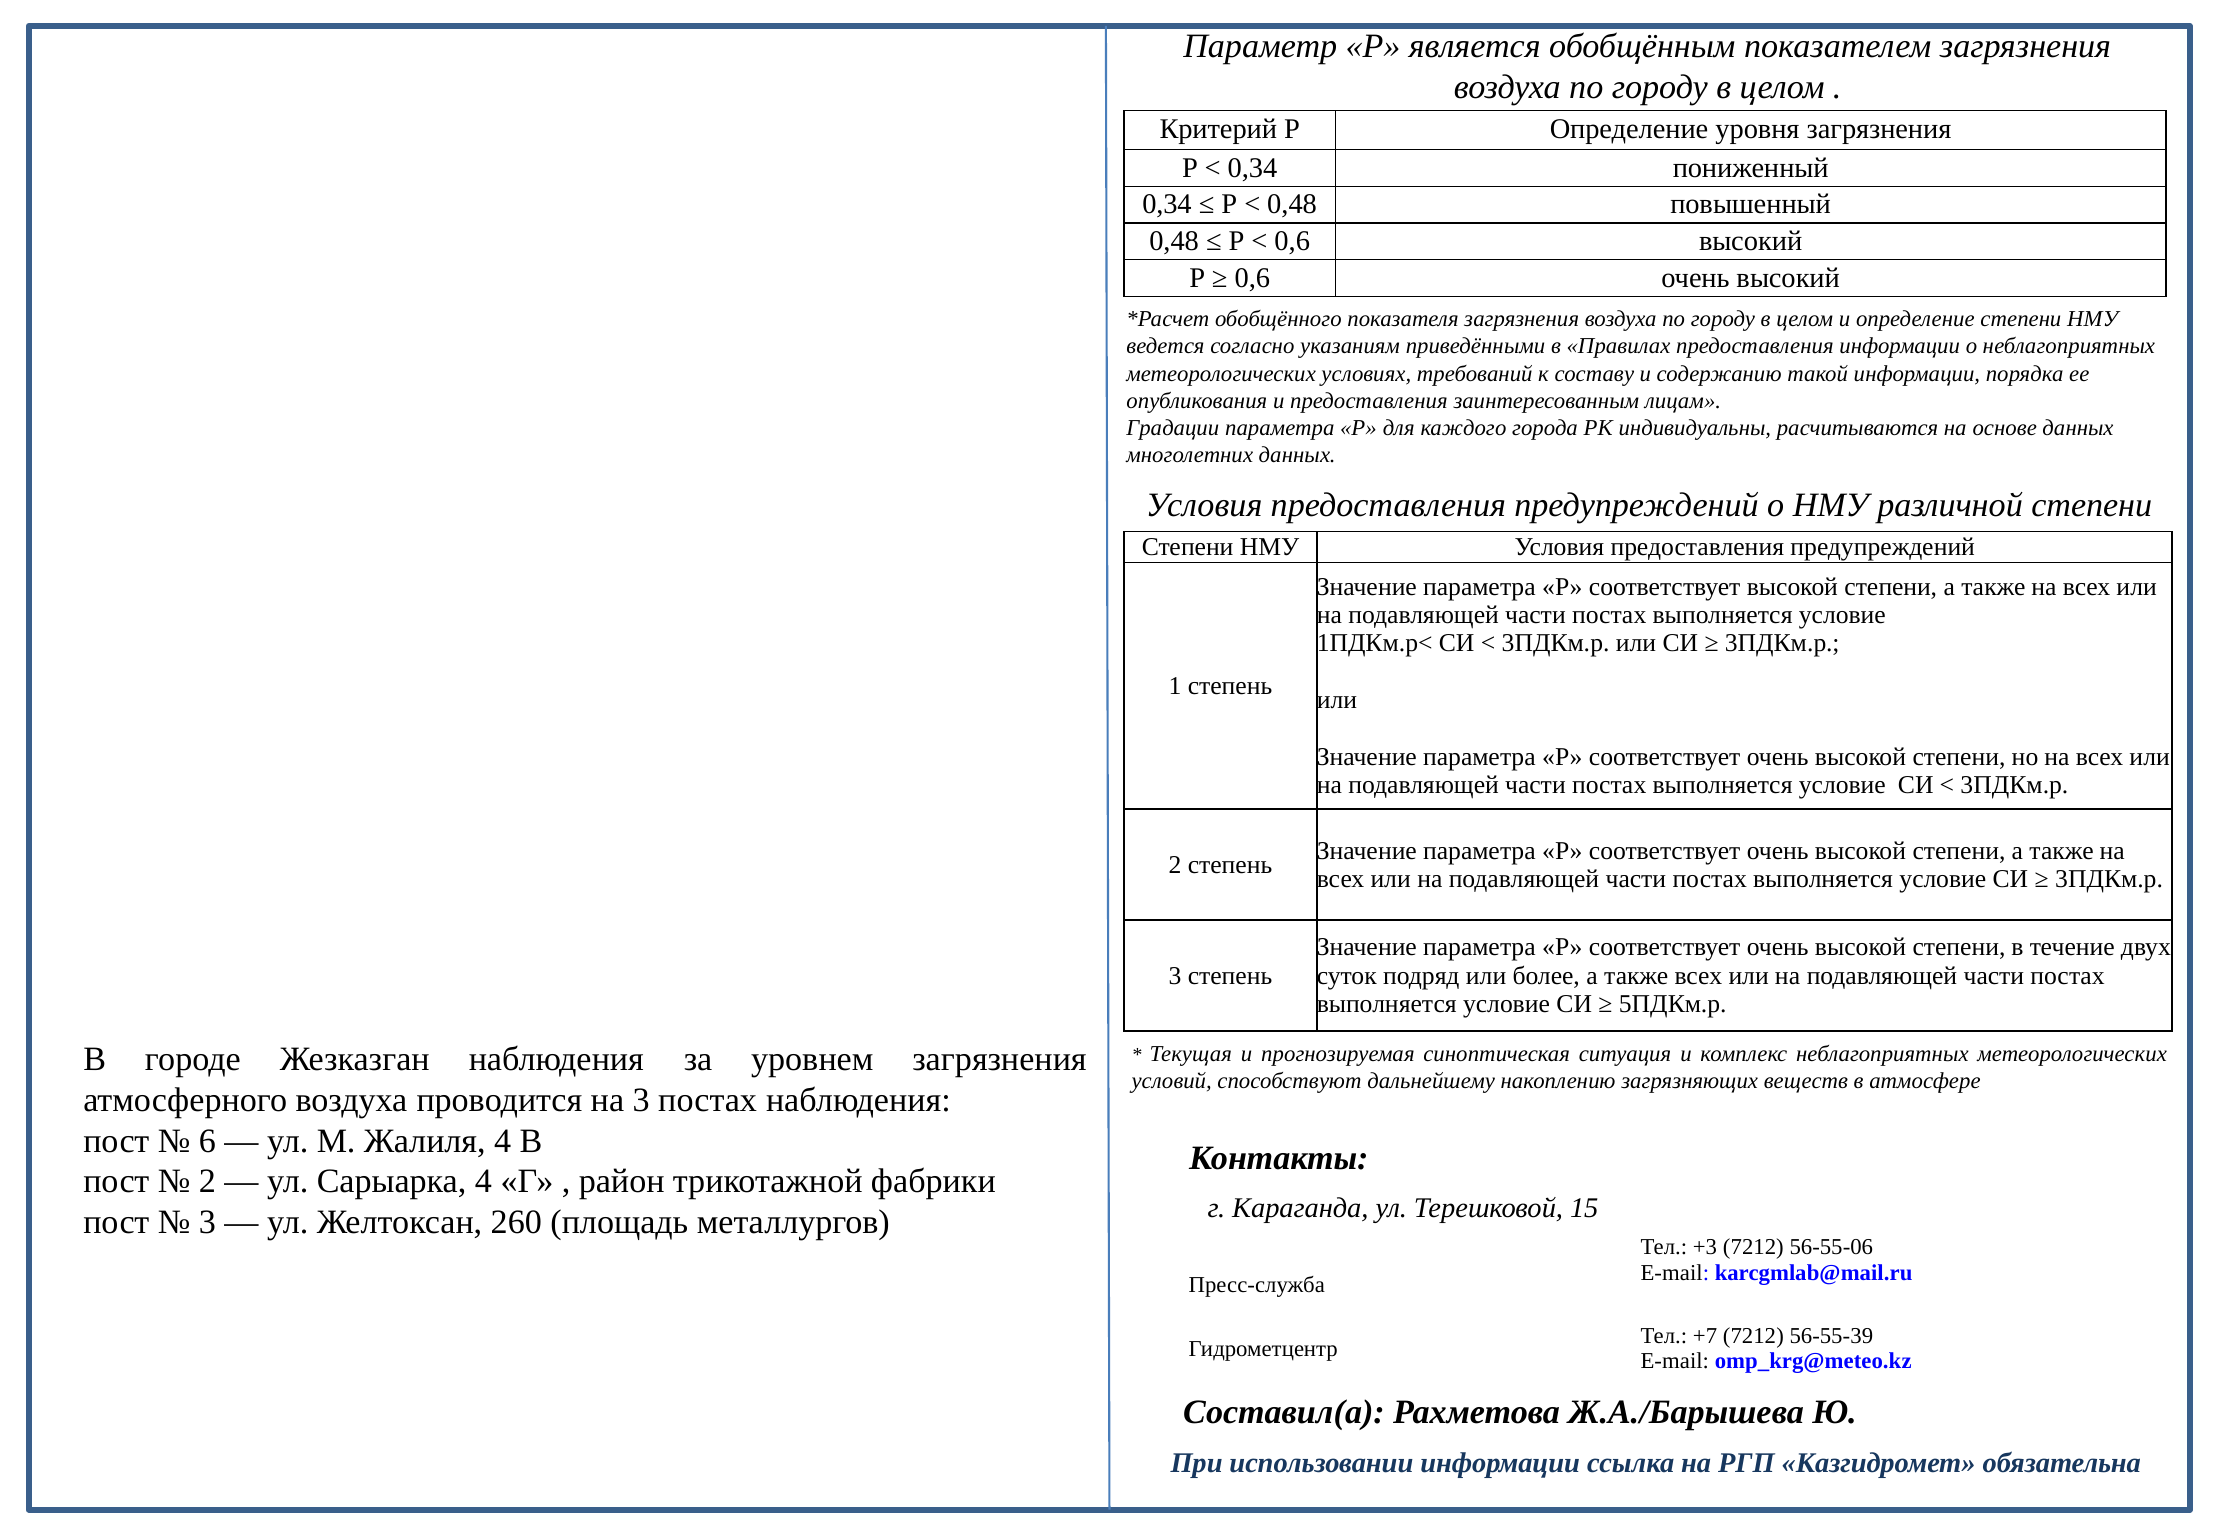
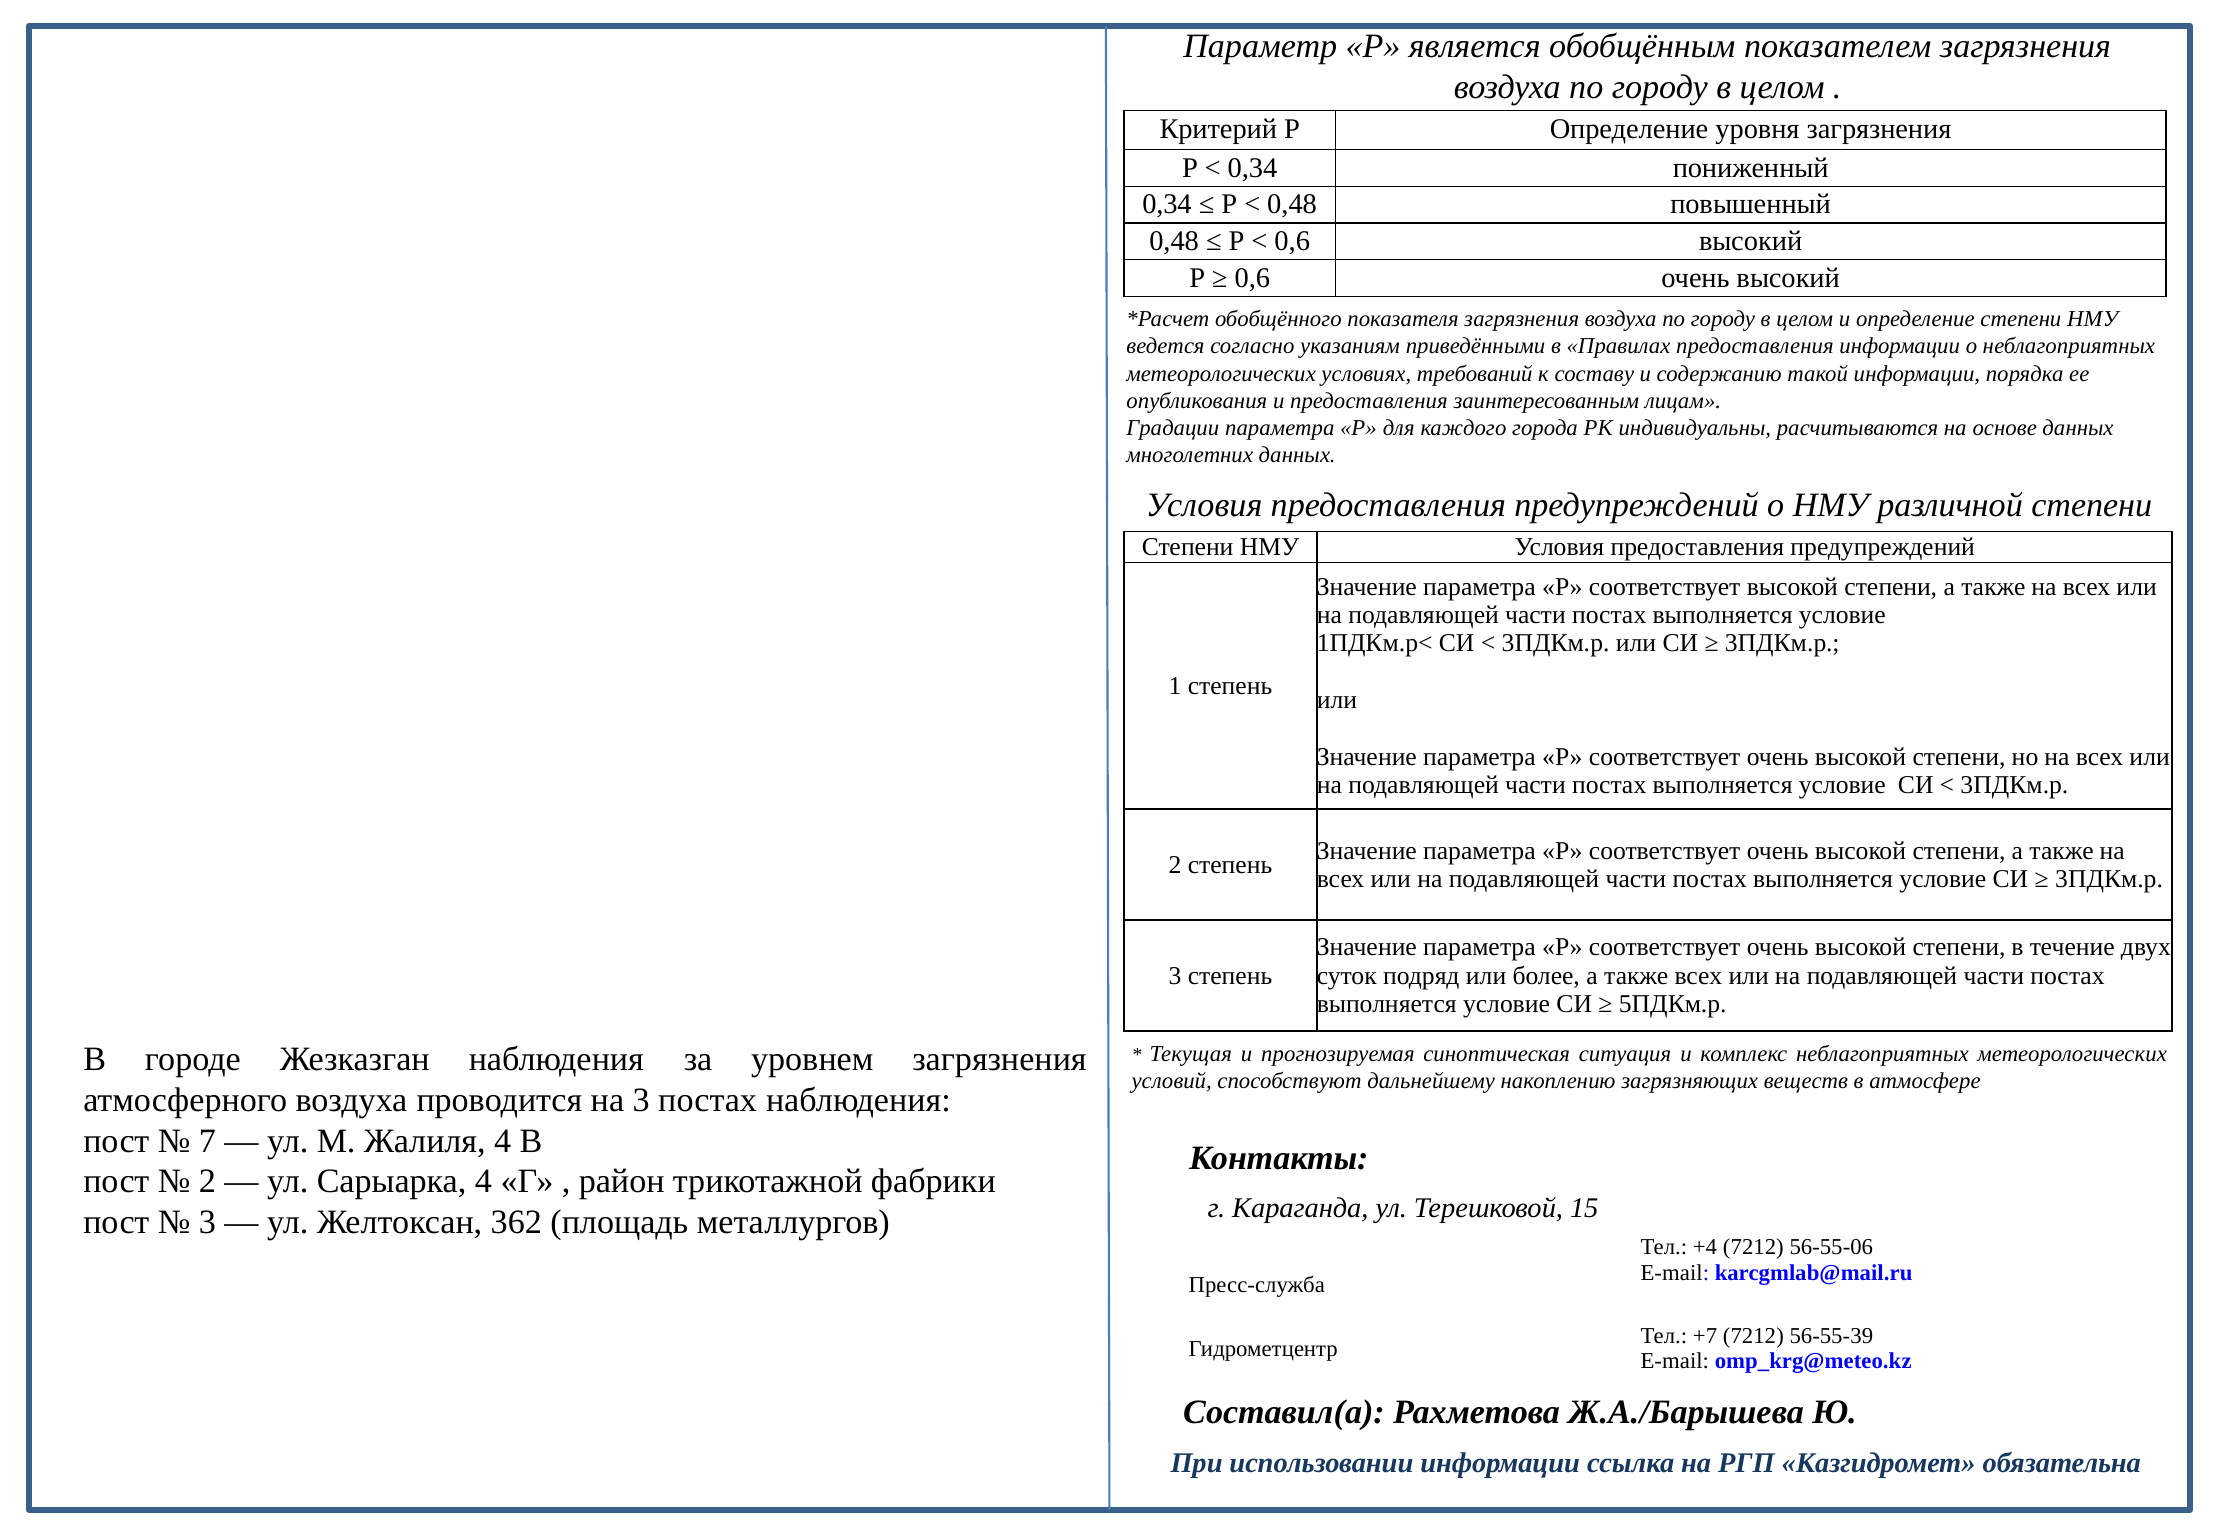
6: 6 -> 7
260: 260 -> 362
+3: +3 -> +4
